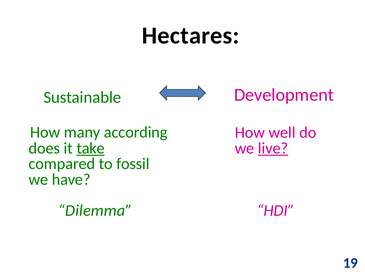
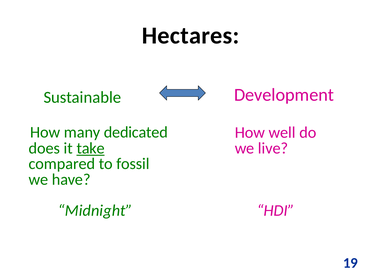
according: according -> dedicated
live underline: present -> none
Dilemma: Dilemma -> Midnight
